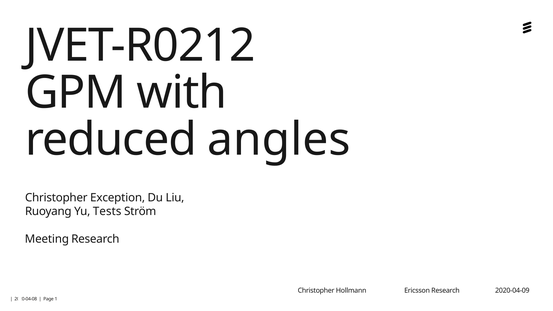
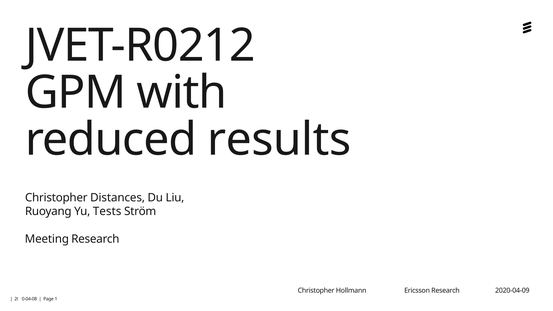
angles: angles -> results
Exception: Exception -> Distances
